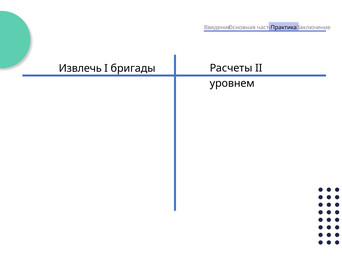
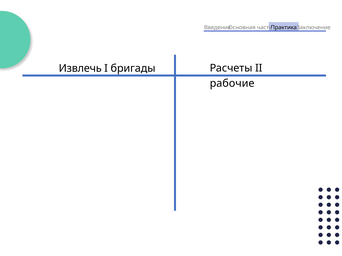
уровнем: уровнем -> рабочие
